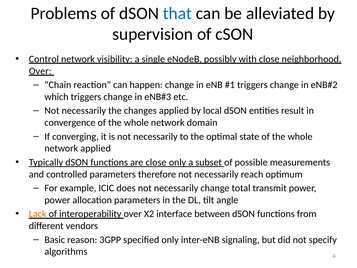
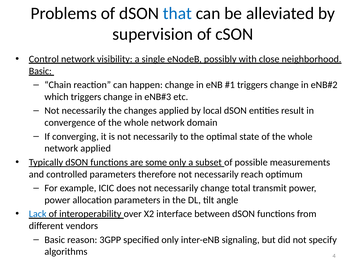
Over at (40, 71): Over -> Basic
are close: close -> some
Lack colour: orange -> blue
